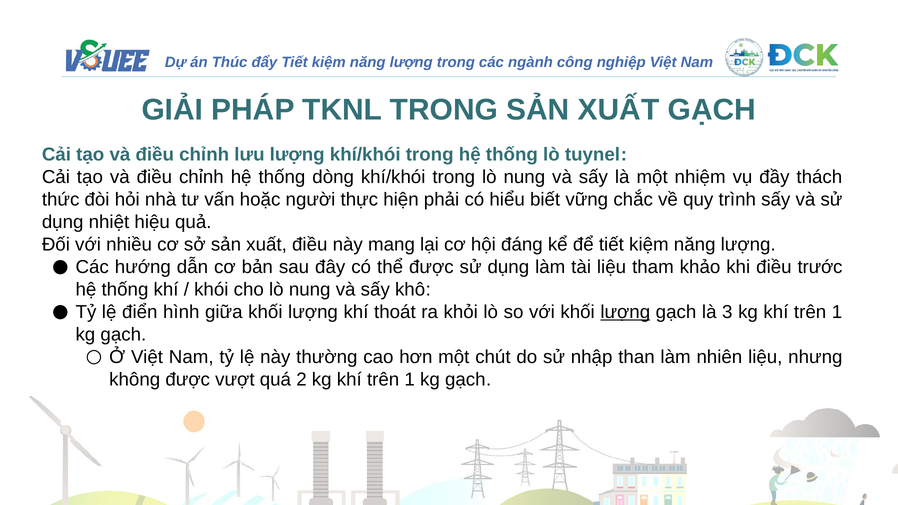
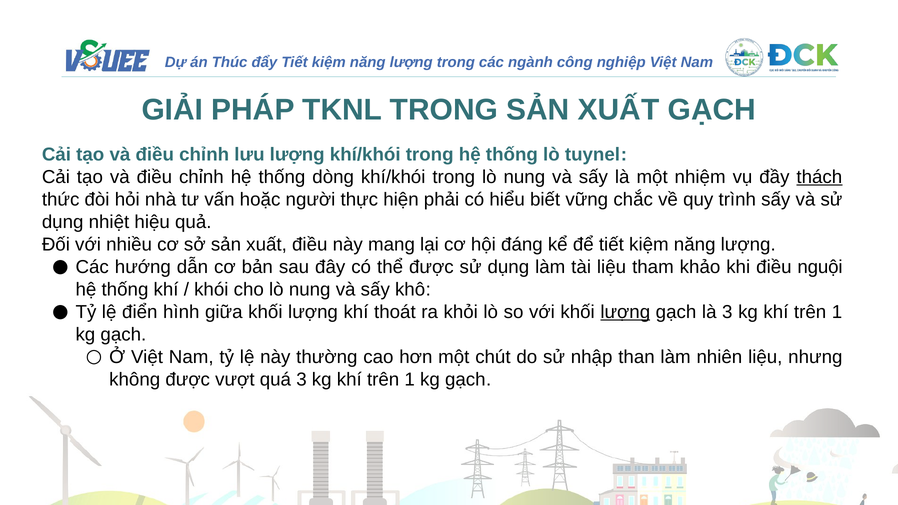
thách underline: none -> present
trước: trước -> nguội
quá 2: 2 -> 3
